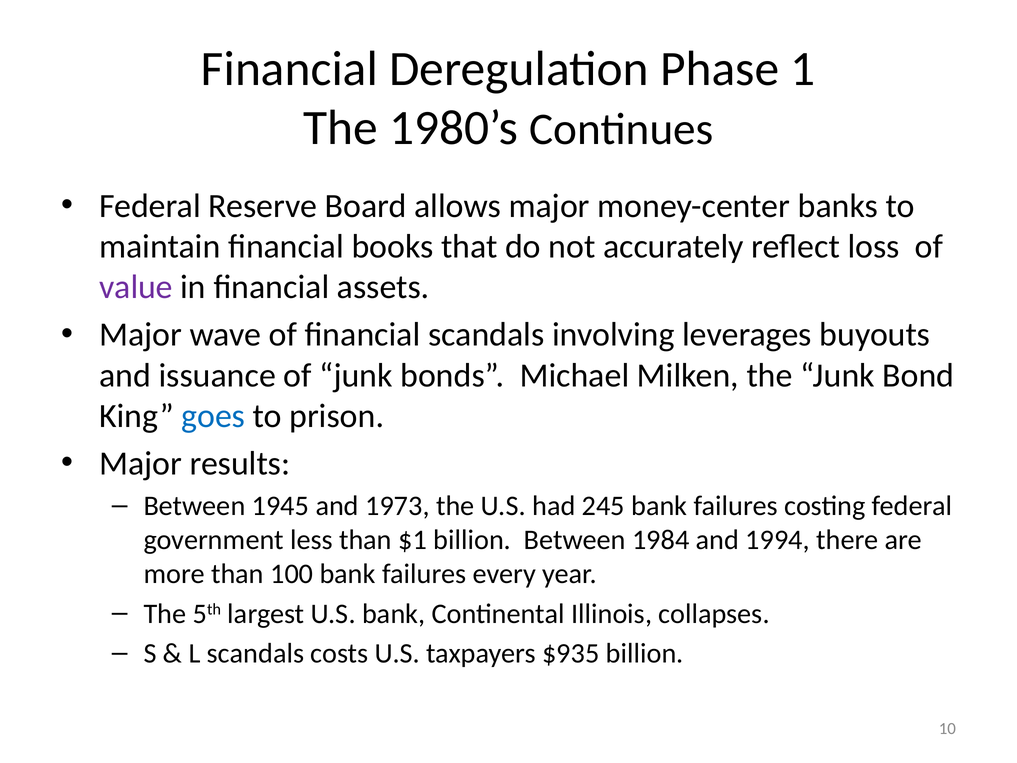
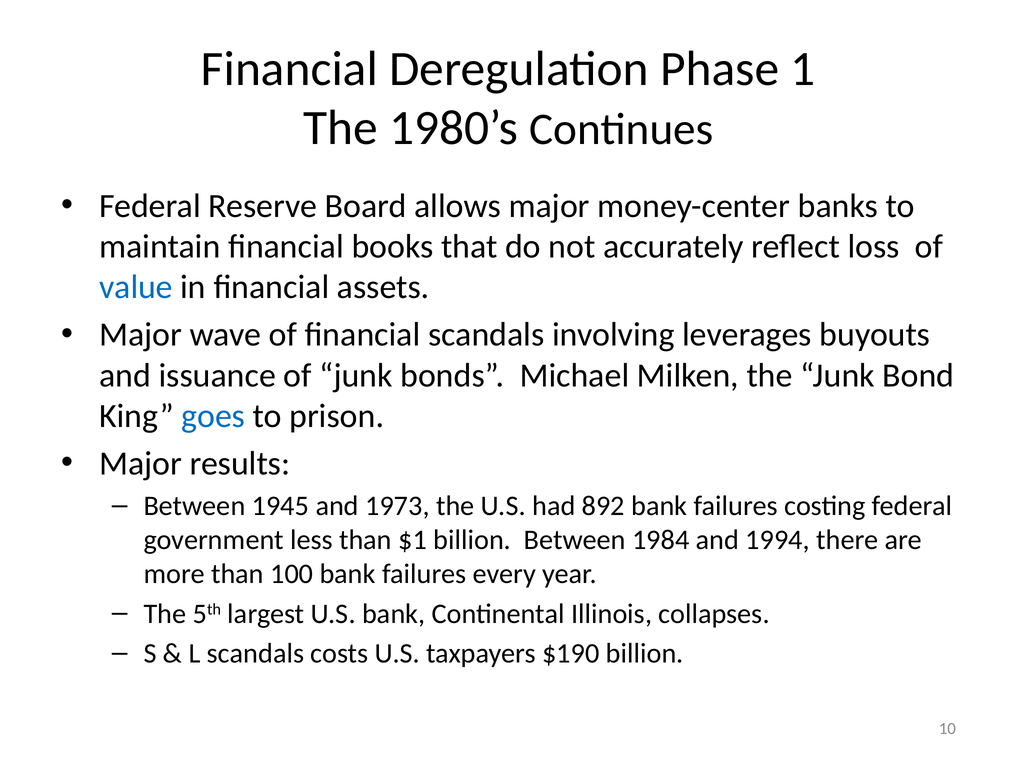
value colour: purple -> blue
245: 245 -> 892
$935: $935 -> $190
